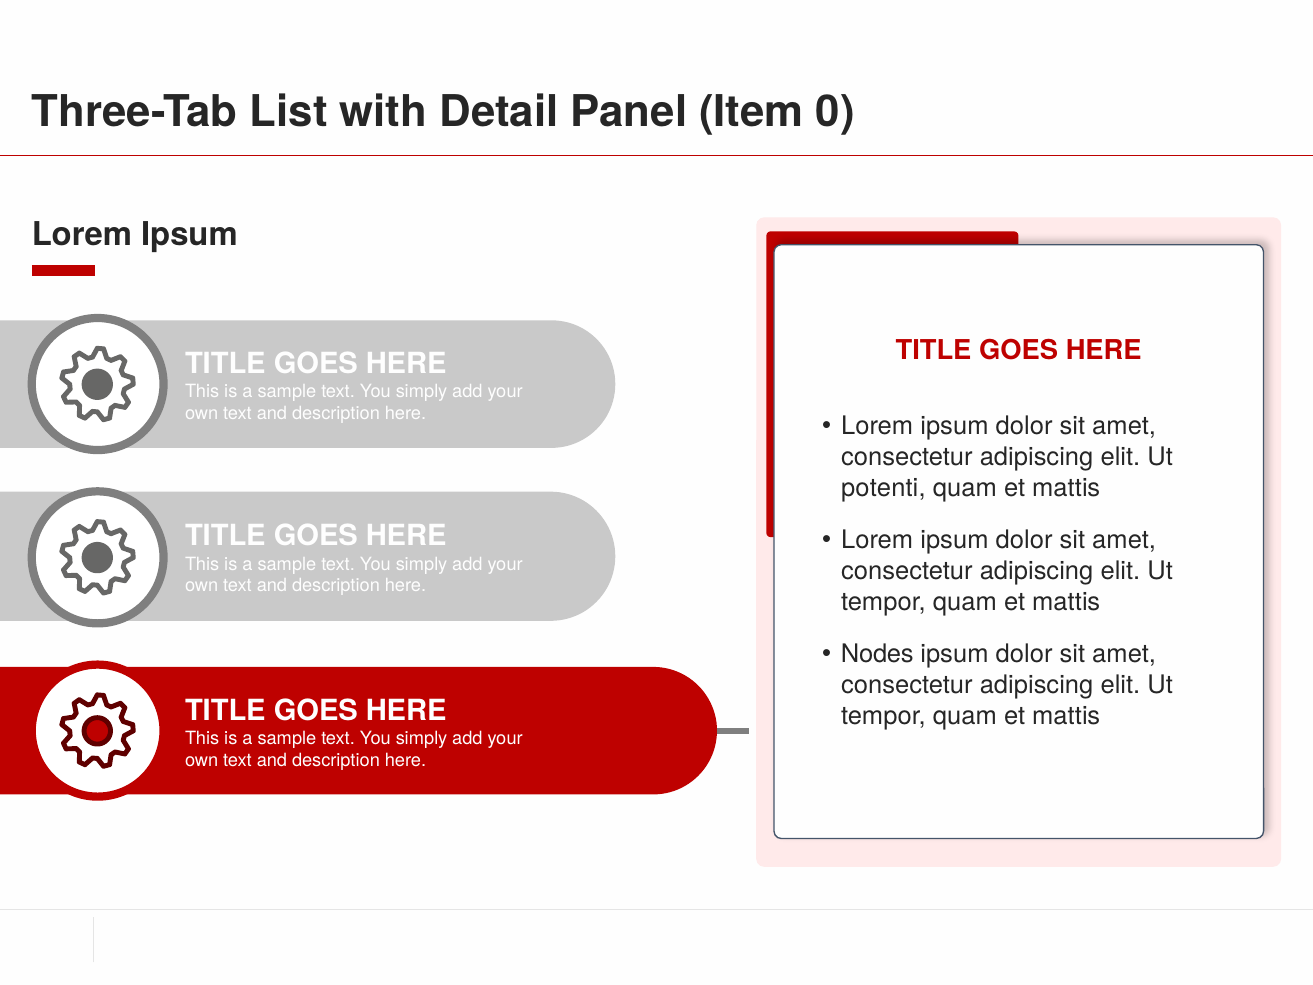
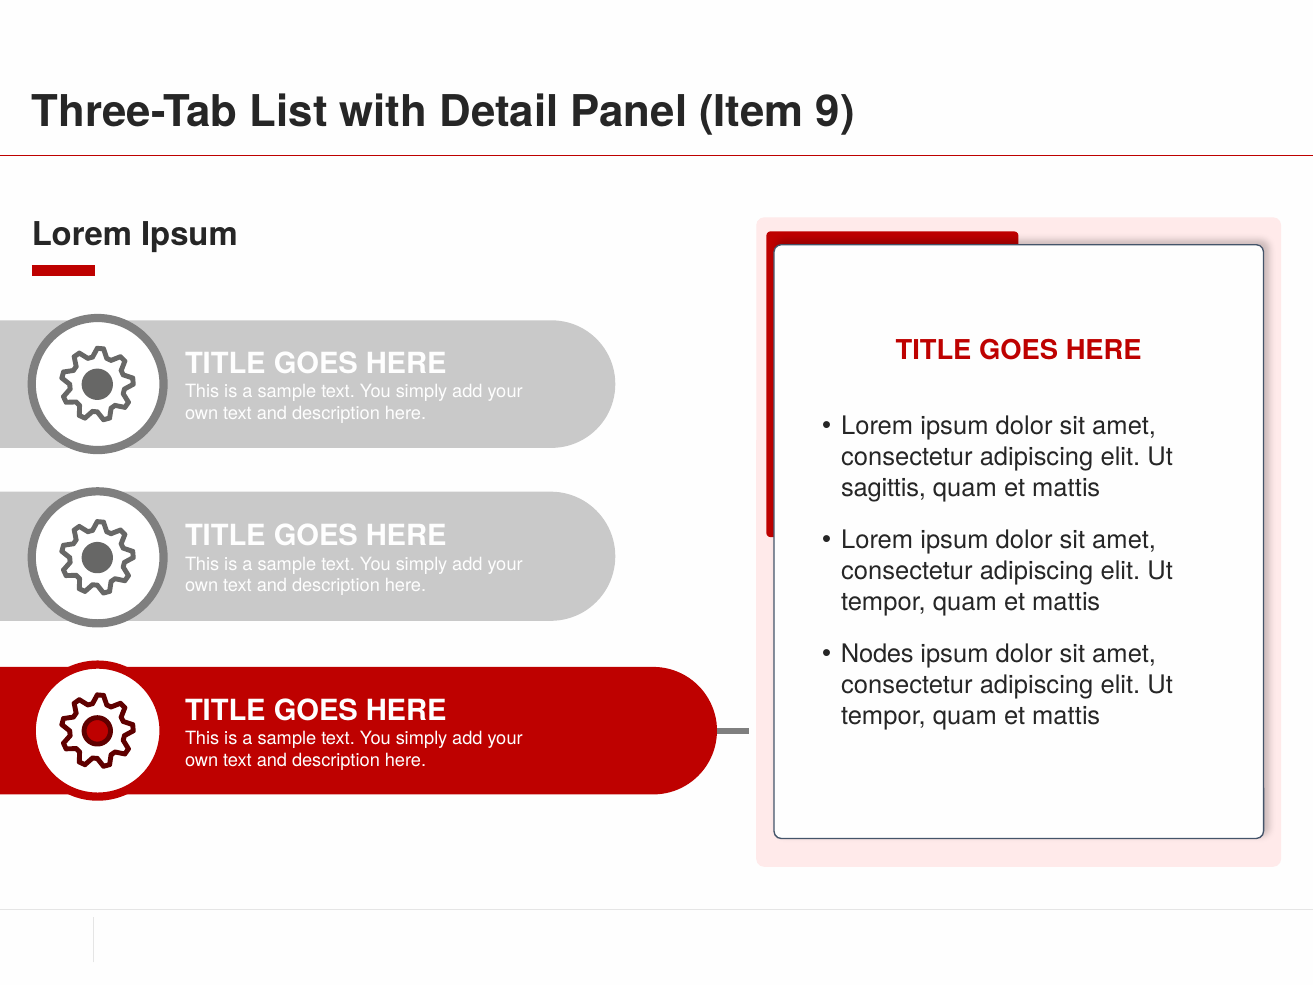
0: 0 -> 9
potenti: potenti -> sagittis
